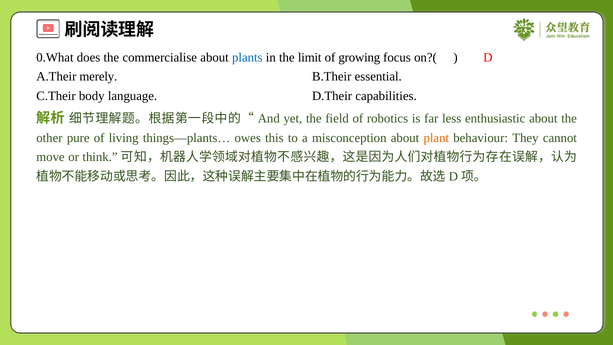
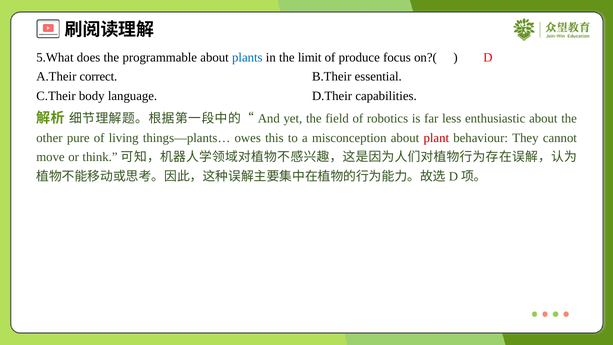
0.What: 0.What -> 5.What
commercialise: commercialise -> programmable
growing: growing -> produce
merely: merely -> correct
plant colour: orange -> red
